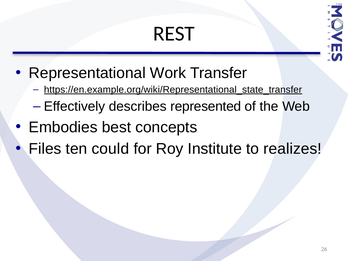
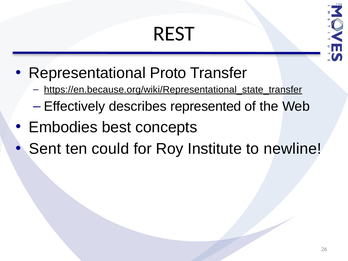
Work: Work -> Proto
https://en.example.org/wiki/Representational_state_transfer: https://en.example.org/wiki/Representational_state_transfer -> https://en.because.org/wiki/Representational_state_transfer
Files: Files -> Sent
realizes: realizes -> newline
